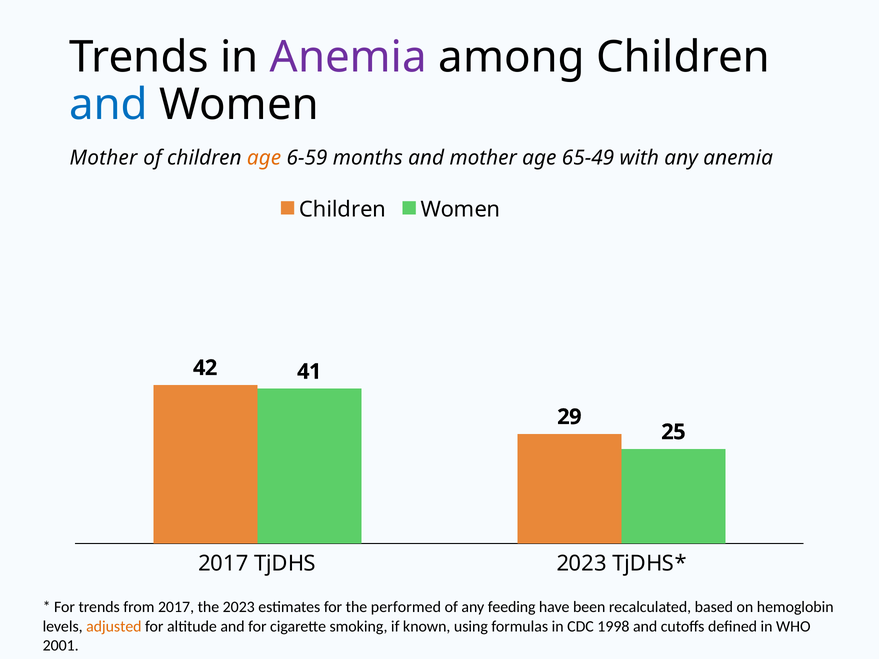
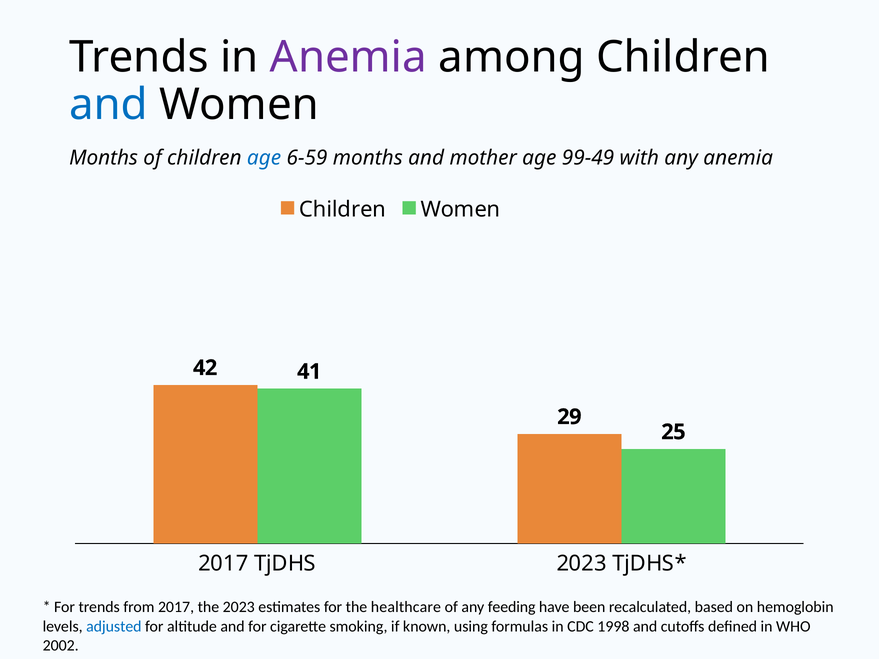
Mother at (103, 158): Mother -> Months
age at (264, 158) colour: orange -> blue
65-49: 65-49 -> 99-49
performed: performed -> healthcare
adjusted colour: orange -> blue
2001: 2001 -> 2002
